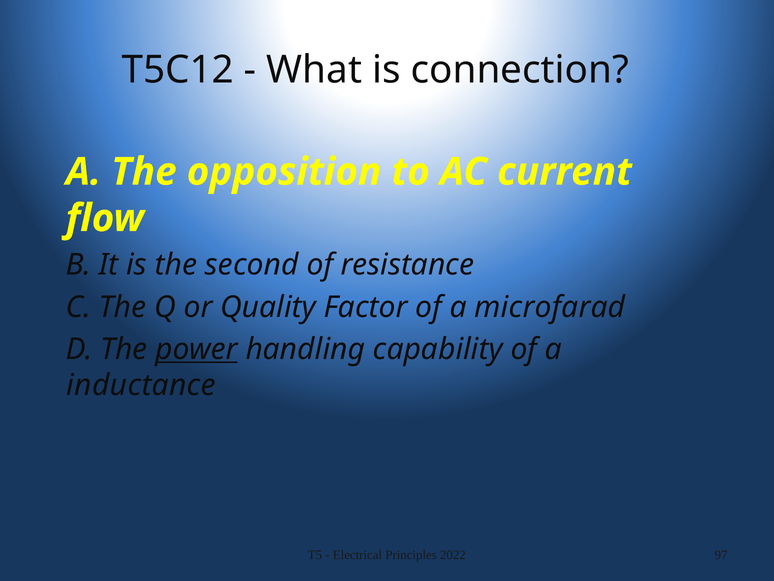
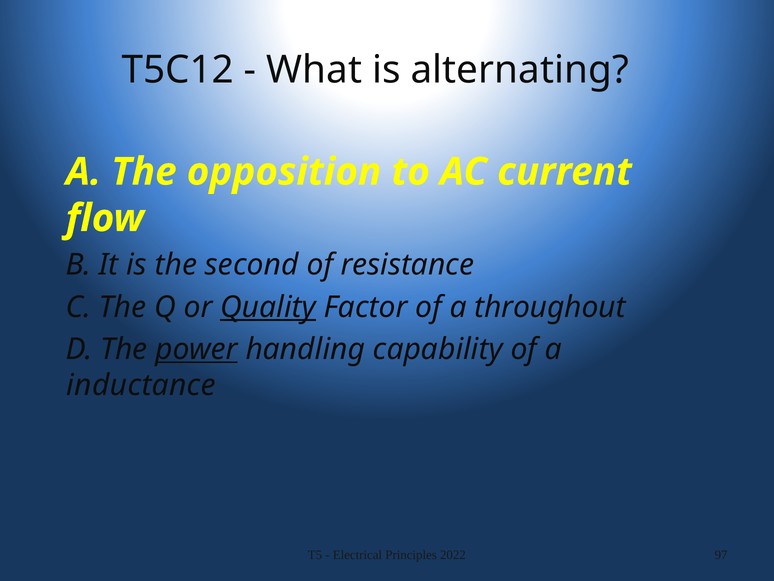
connection: connection -> alternating
Quality underline: none -> present
microfarad: microfarad -> throughout
